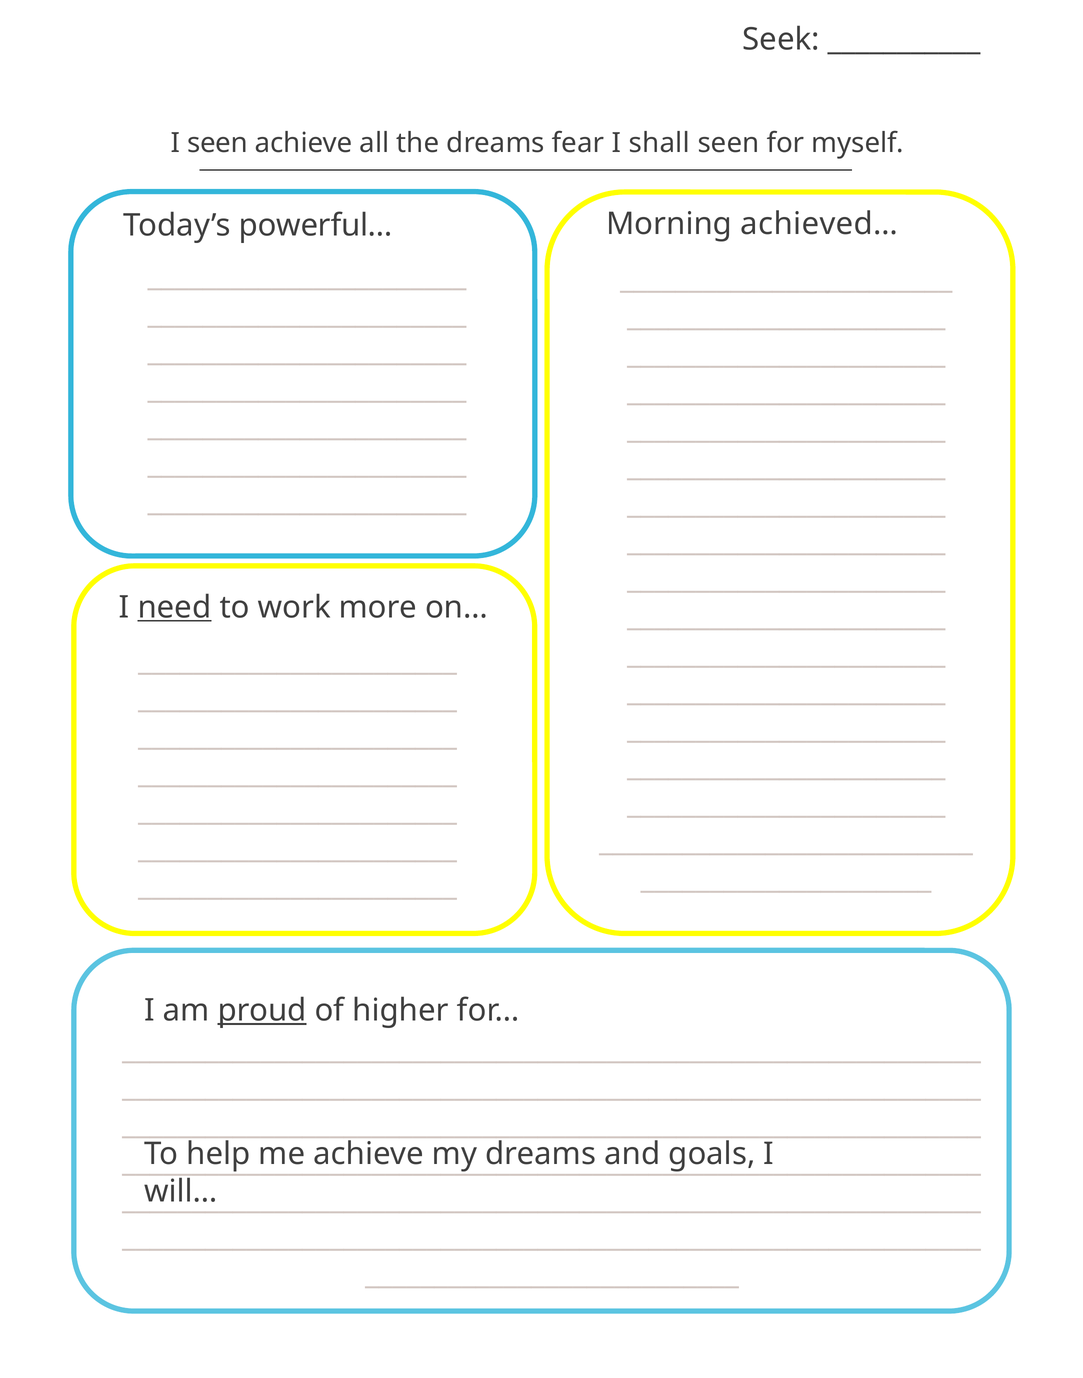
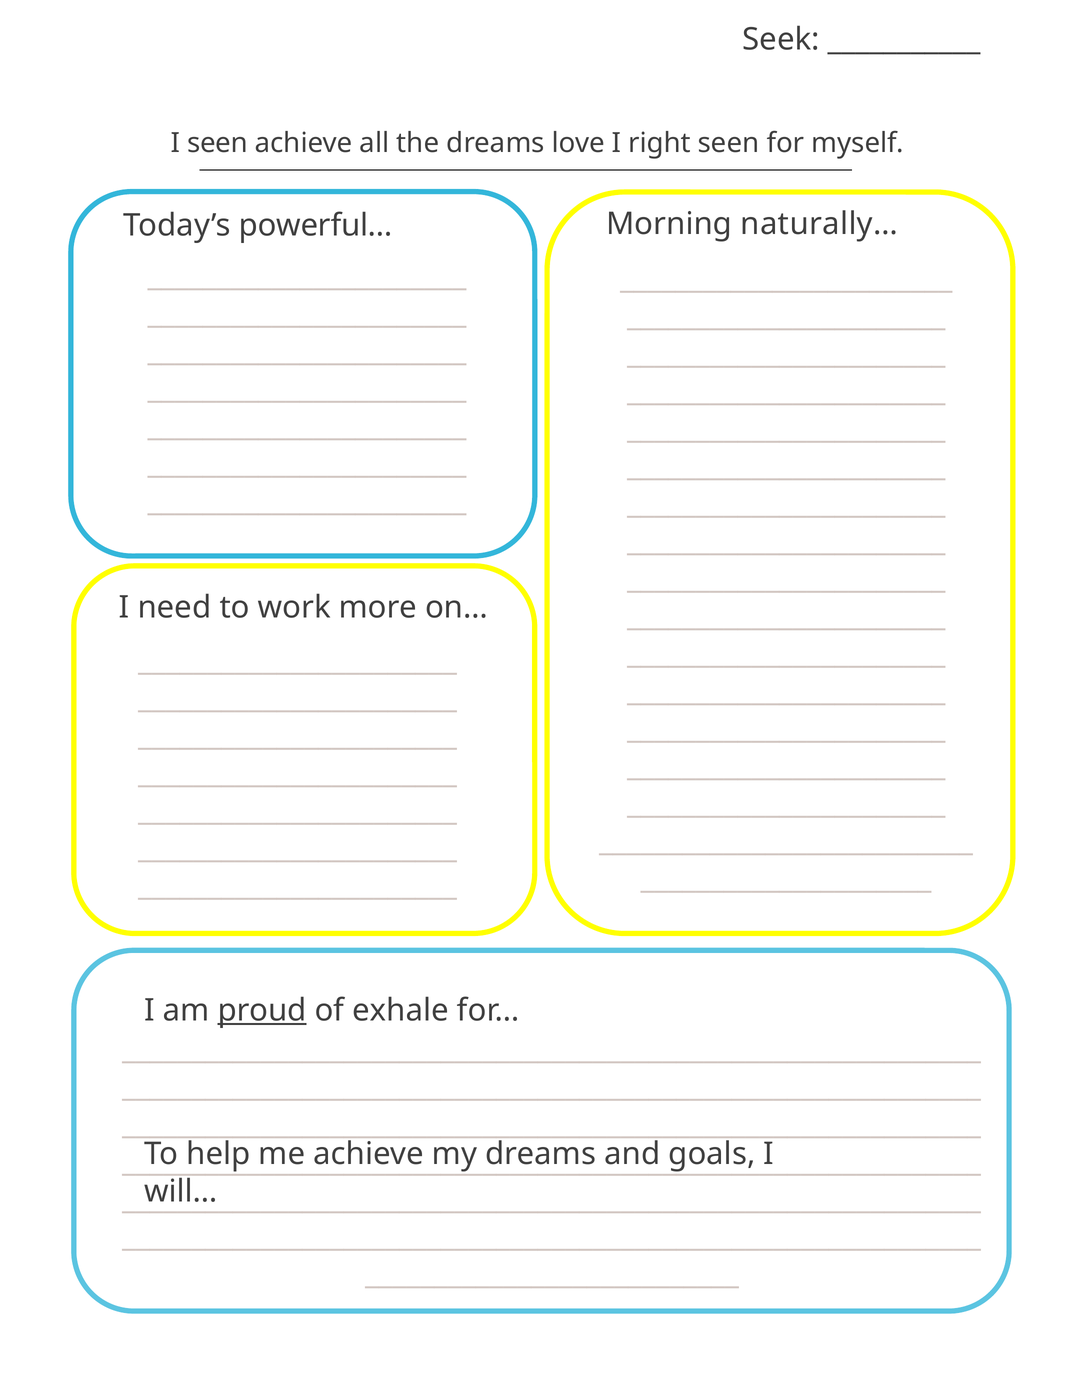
fear: fear -> love
shall: shall -> right
achieved…: achieved… -> naturally…
need underline: present -> none
higher: higher -> exhale
